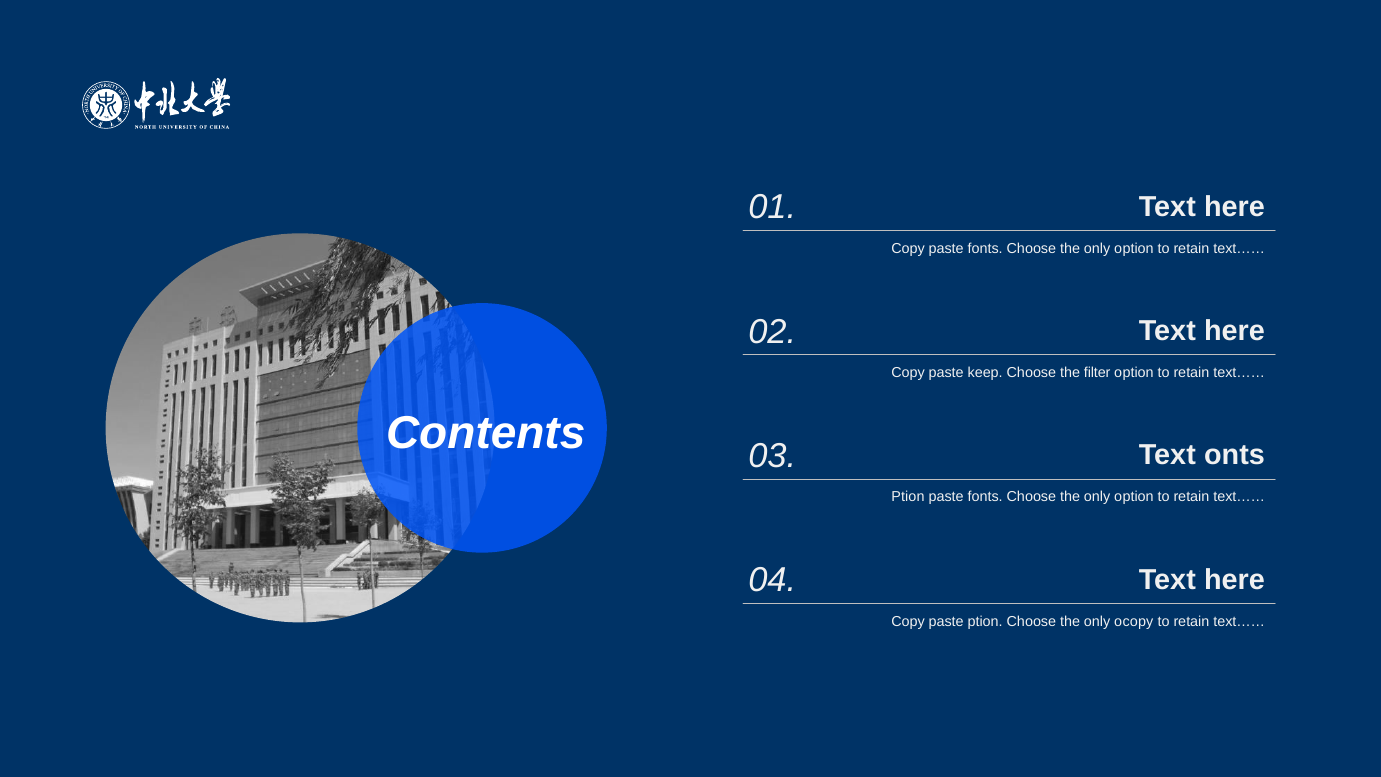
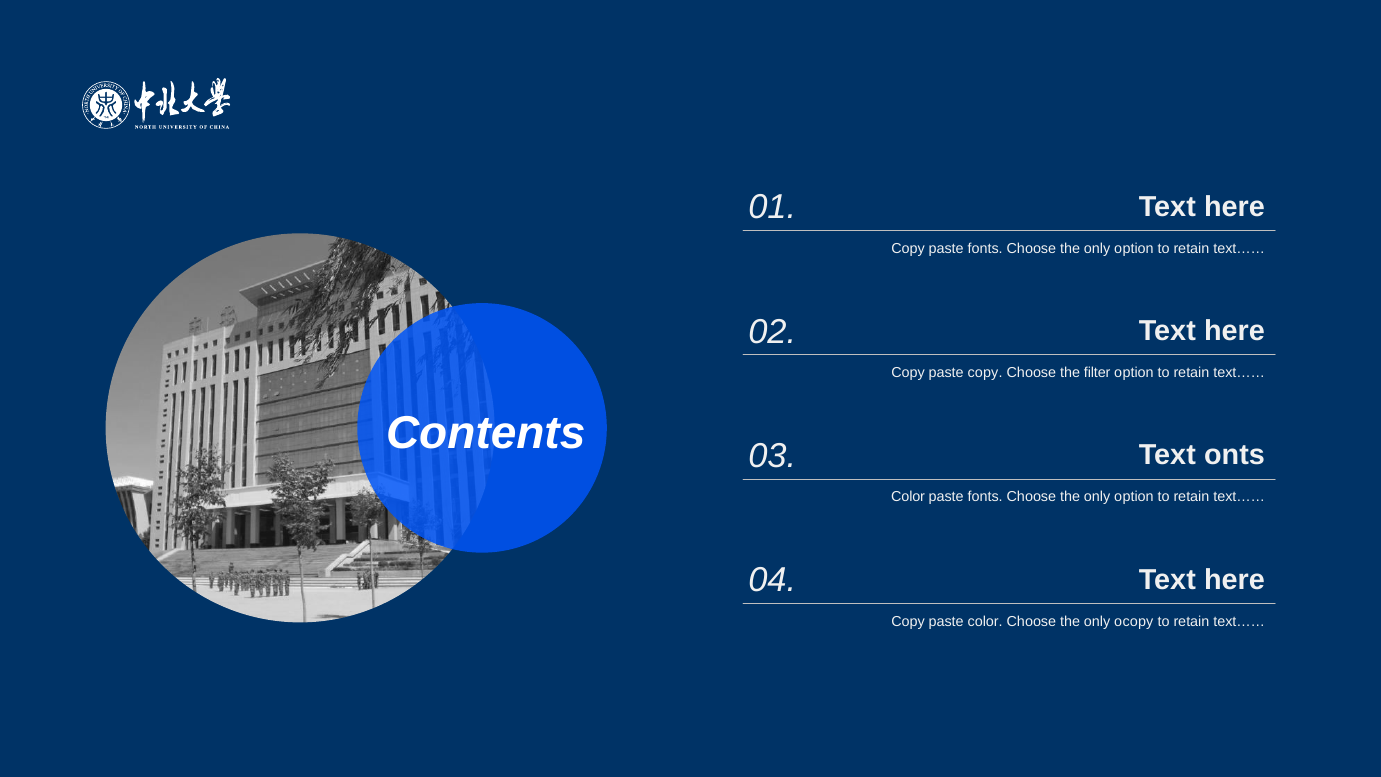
paste keep: keep -> copy
Ption at (908, 497): Ption -> Color
paste ption: ption -> color
